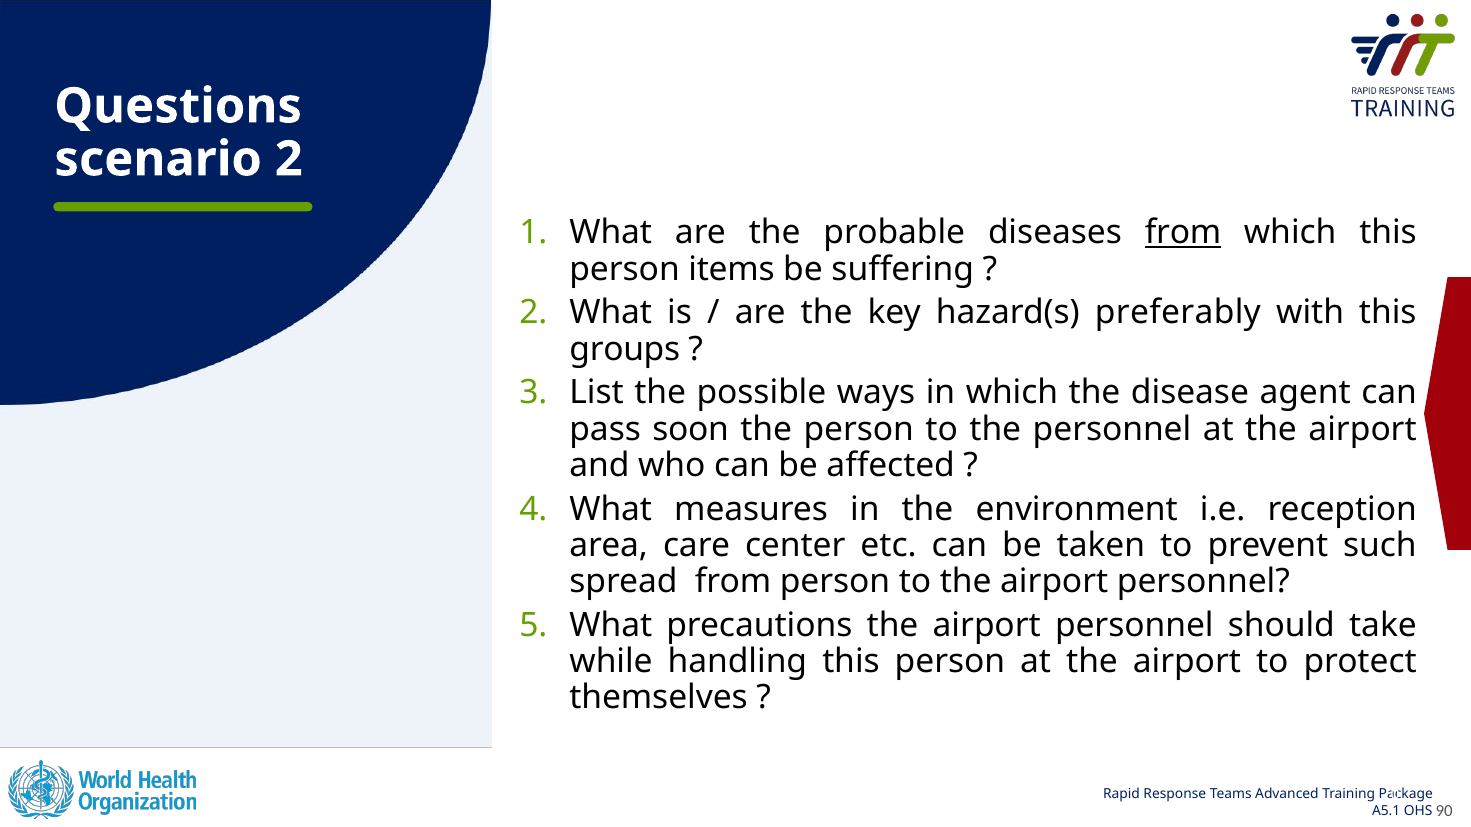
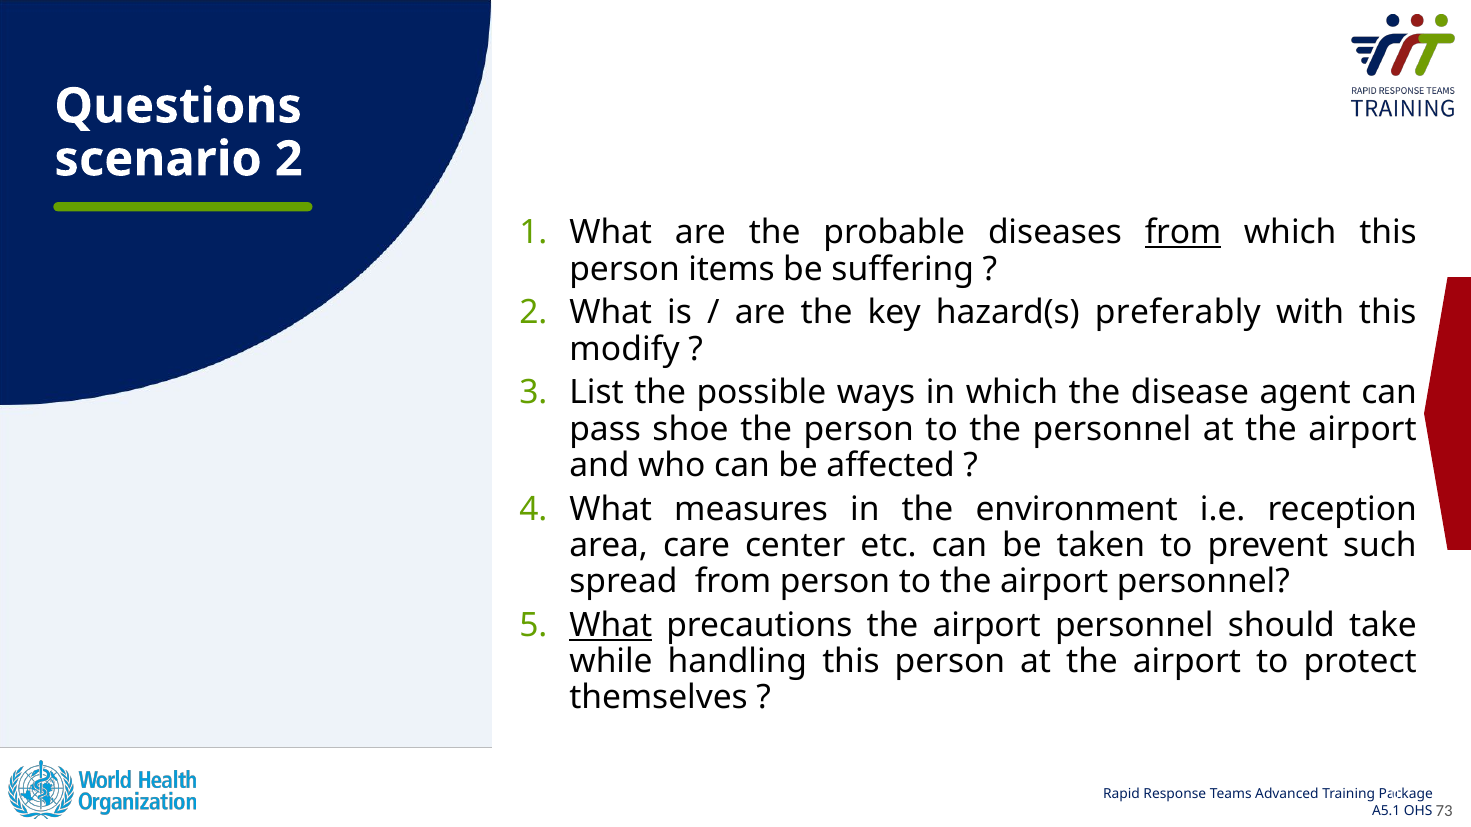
groups: groups -> modify
soon: soon -> shoe
What at (611, 625) underline: none -> present
90: 90 -> 73
